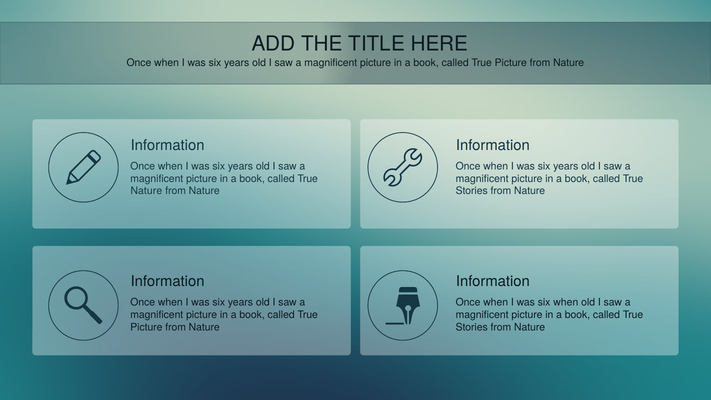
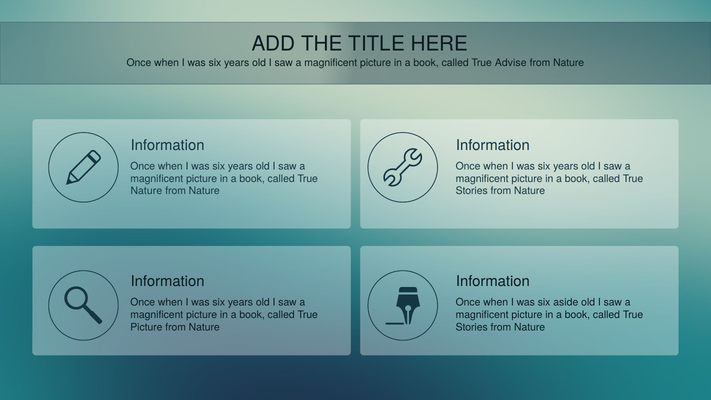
Picture at (511, 63): Picture -> Advise
six when: when -> aside
